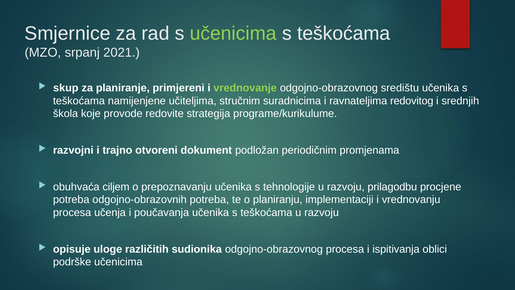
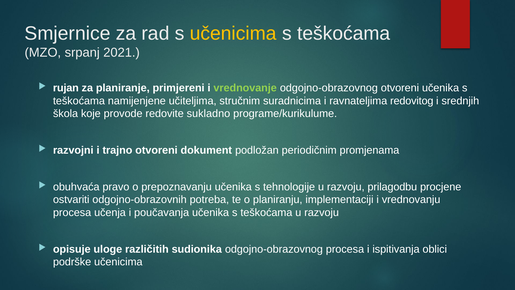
učenicima at (233, 34) colour: light green -> yellow
skup: skup -> rujan
odgojno-obrazovnog središtu: središtu -> otvoreni
strategija: strategija -> sukladno
ciljem: ciljem -> pravo
potreba at (71, 199): potreba -> ostvariti
